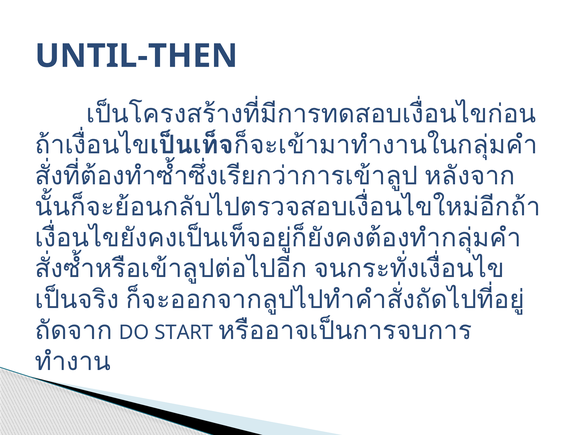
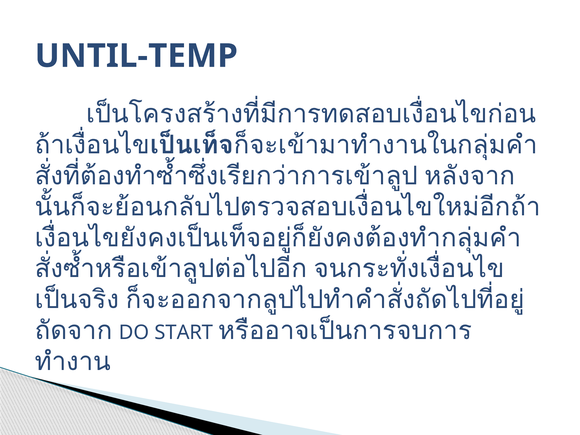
UNTIL-THEN: UNTIL-THEN -> UNTIL-TEMP
